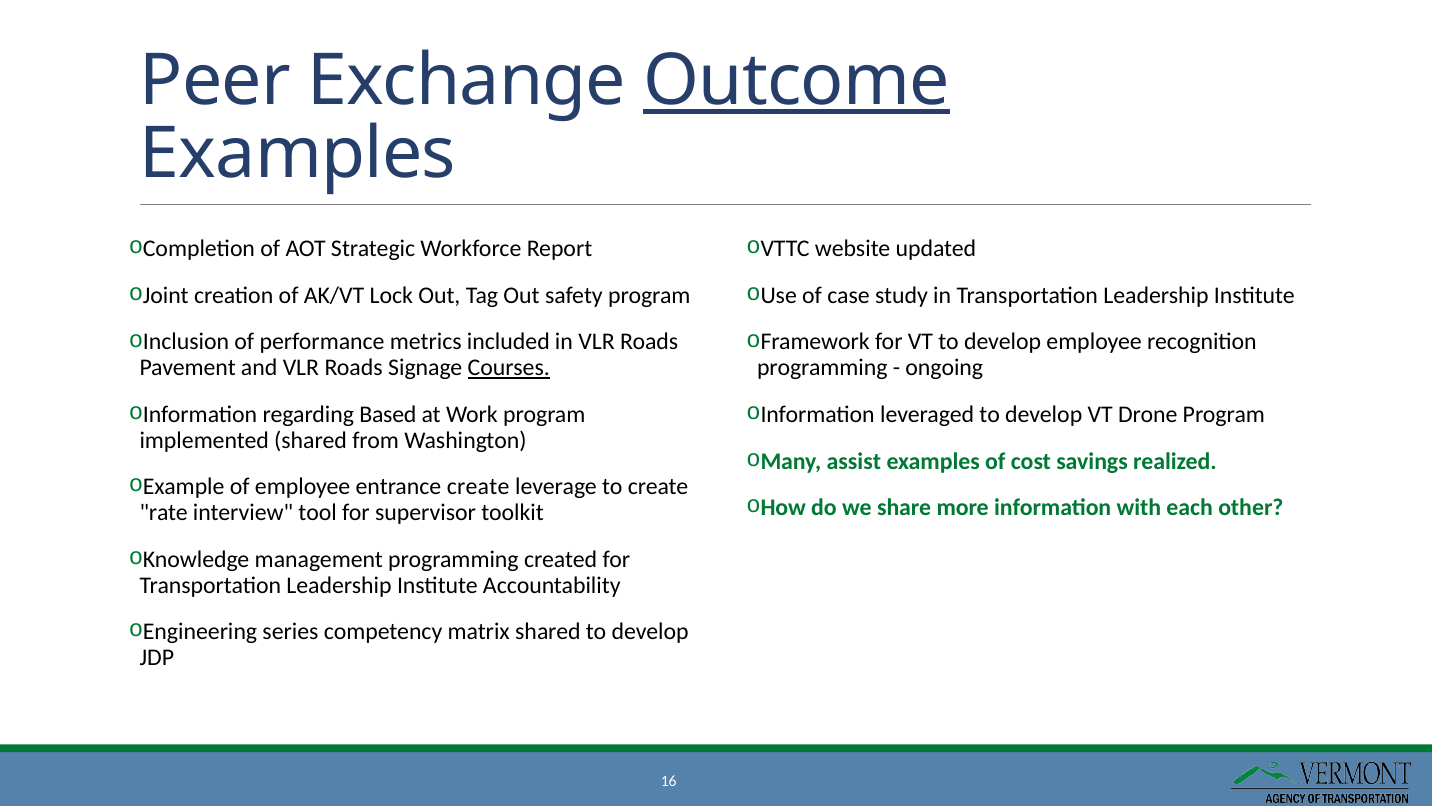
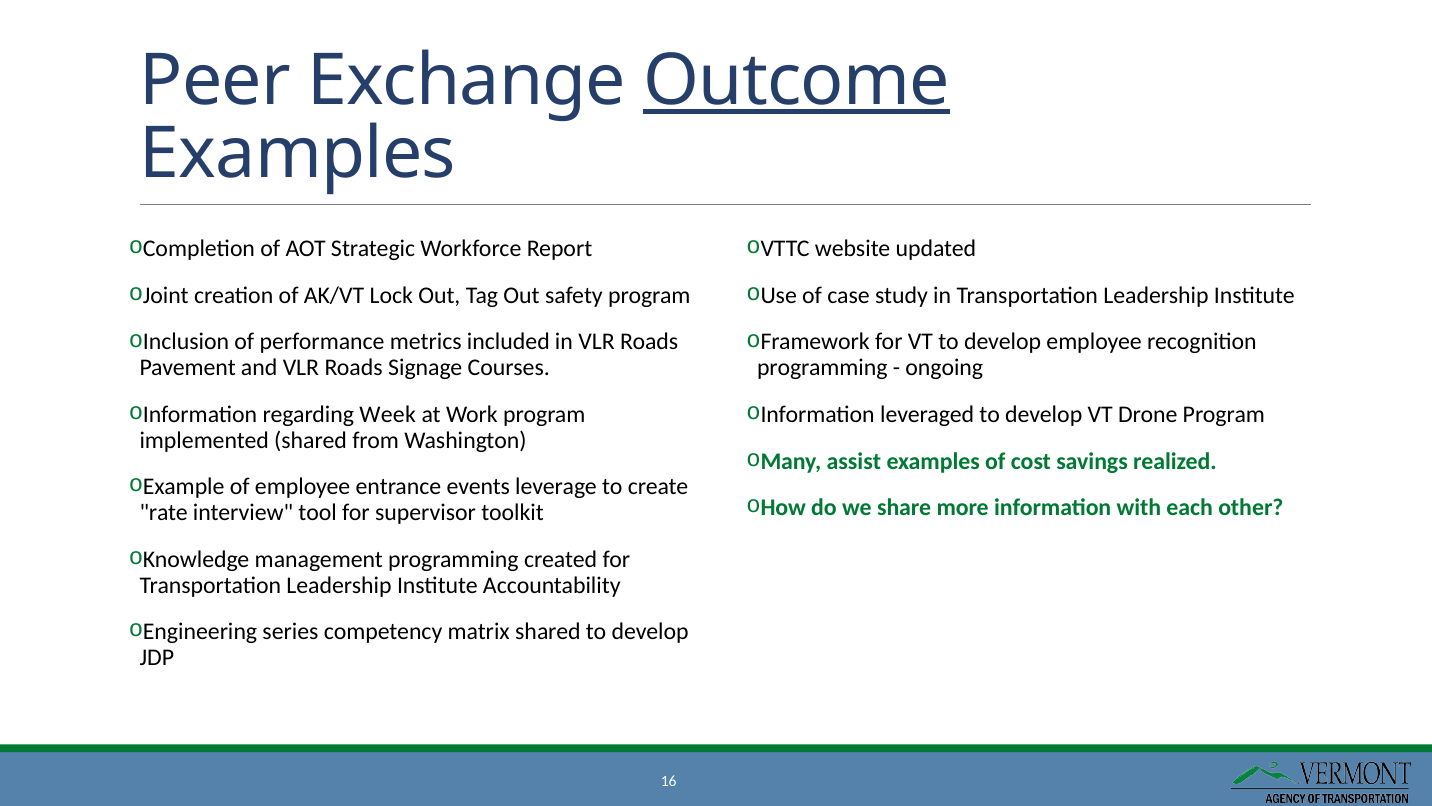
Courses underline: present -> none
Based: Based -> Week
entrance create: create -> events
